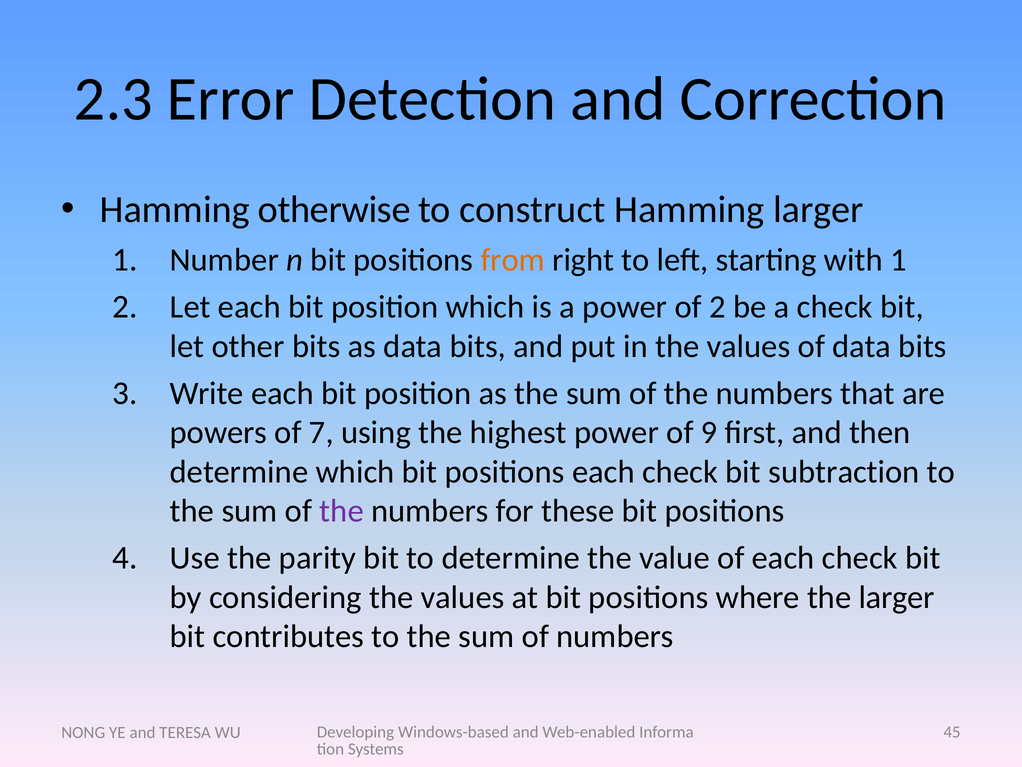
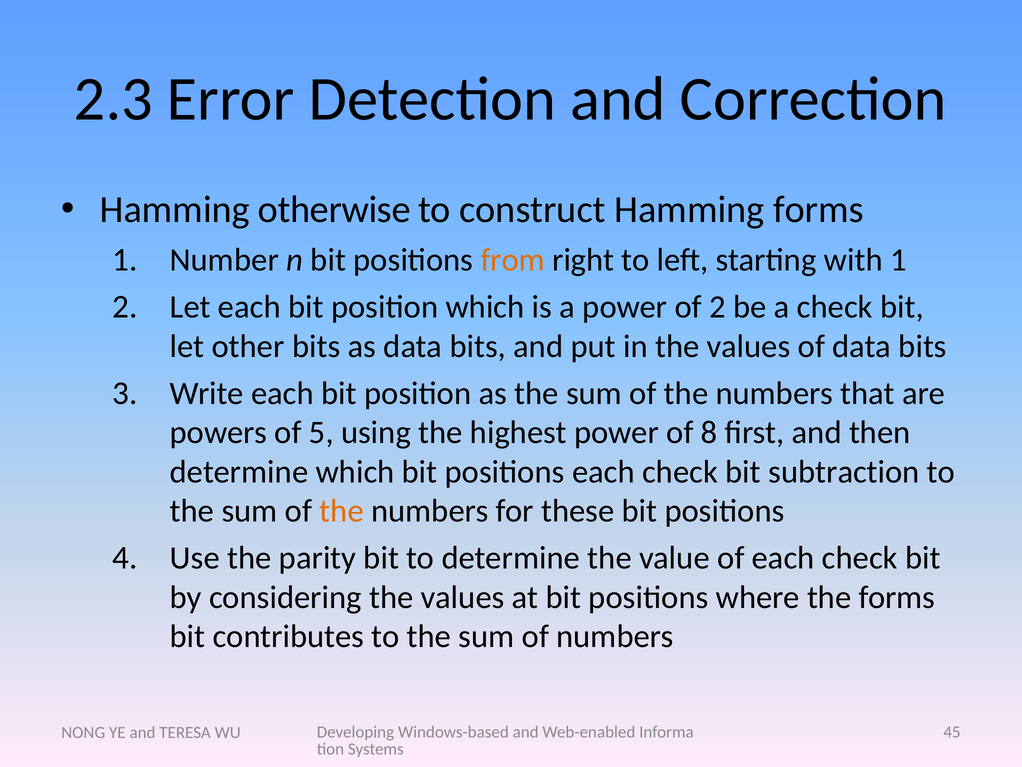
Hamming larger: larger -> forms
7: 7 -> 5
9: 9 -> 8
the at (342, 511) colour: purple -> orange
the larger: larger -> forms
